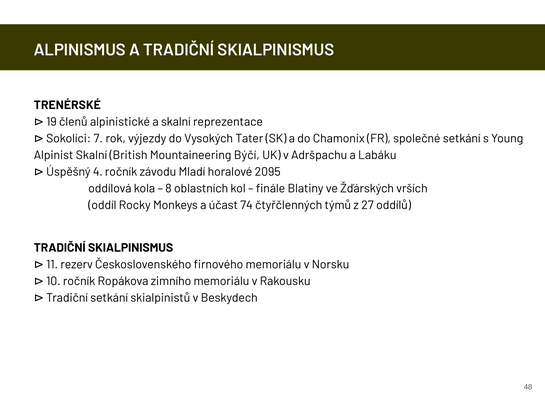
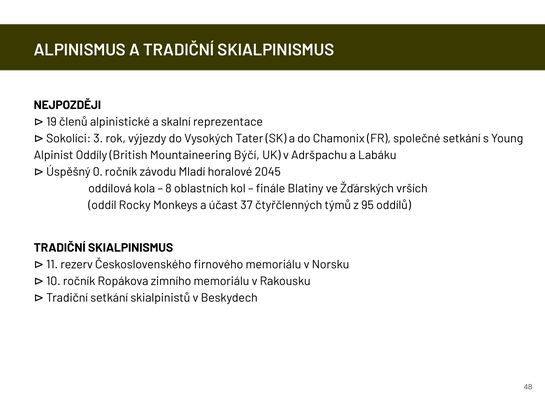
TRENÉRSKÉ: TRENÉRSKÉ -> NEJPOZDĚJI
7: 7 -> 3
Alpinist Skalní: Skalní -> Oddíly
4: 4 -> 0
2095: 2095 -> 2045
74: 74 -> 37
27: 27 -> 95
